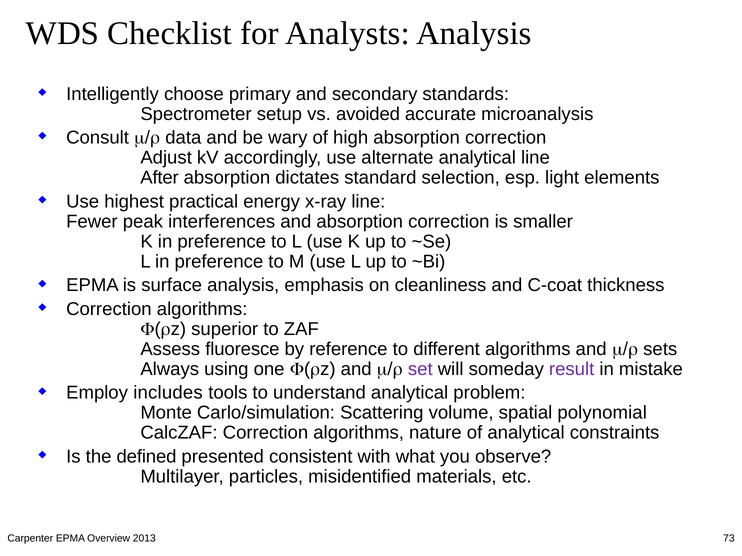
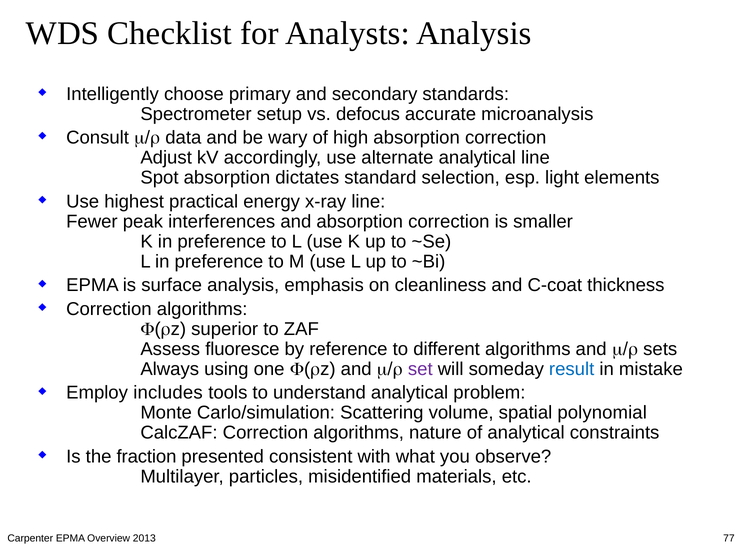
avoided: avoided -> defocus
After: After -> Spot
result colour: purple -> blue
defined: defined -> fraction
73: 73 -> 77
